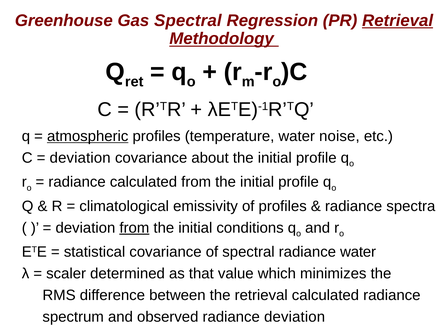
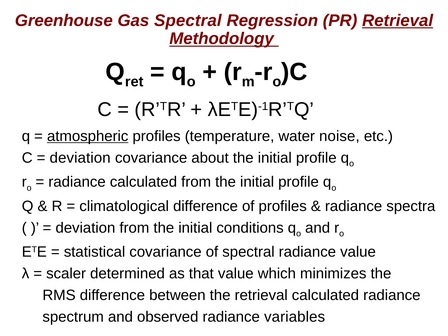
climatological emissivity: emissivity -> difference
from at (134, 228) underline: present -> none
radiance water: water -> value
radiance deviation: deviation -> variables
